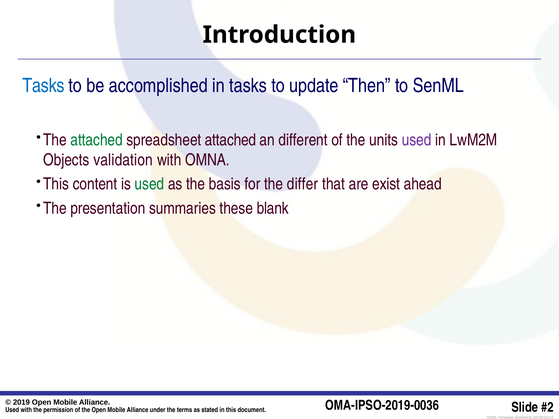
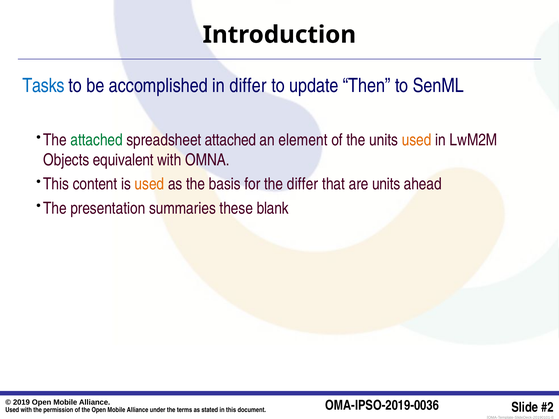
in tasks: tasks -> differ
different: different -> element
used at (417, 140) colour: purple -> orange
validation: validation -> equivalent
used at (149, 184) colour: green -> orange
are exist: exist -> units
